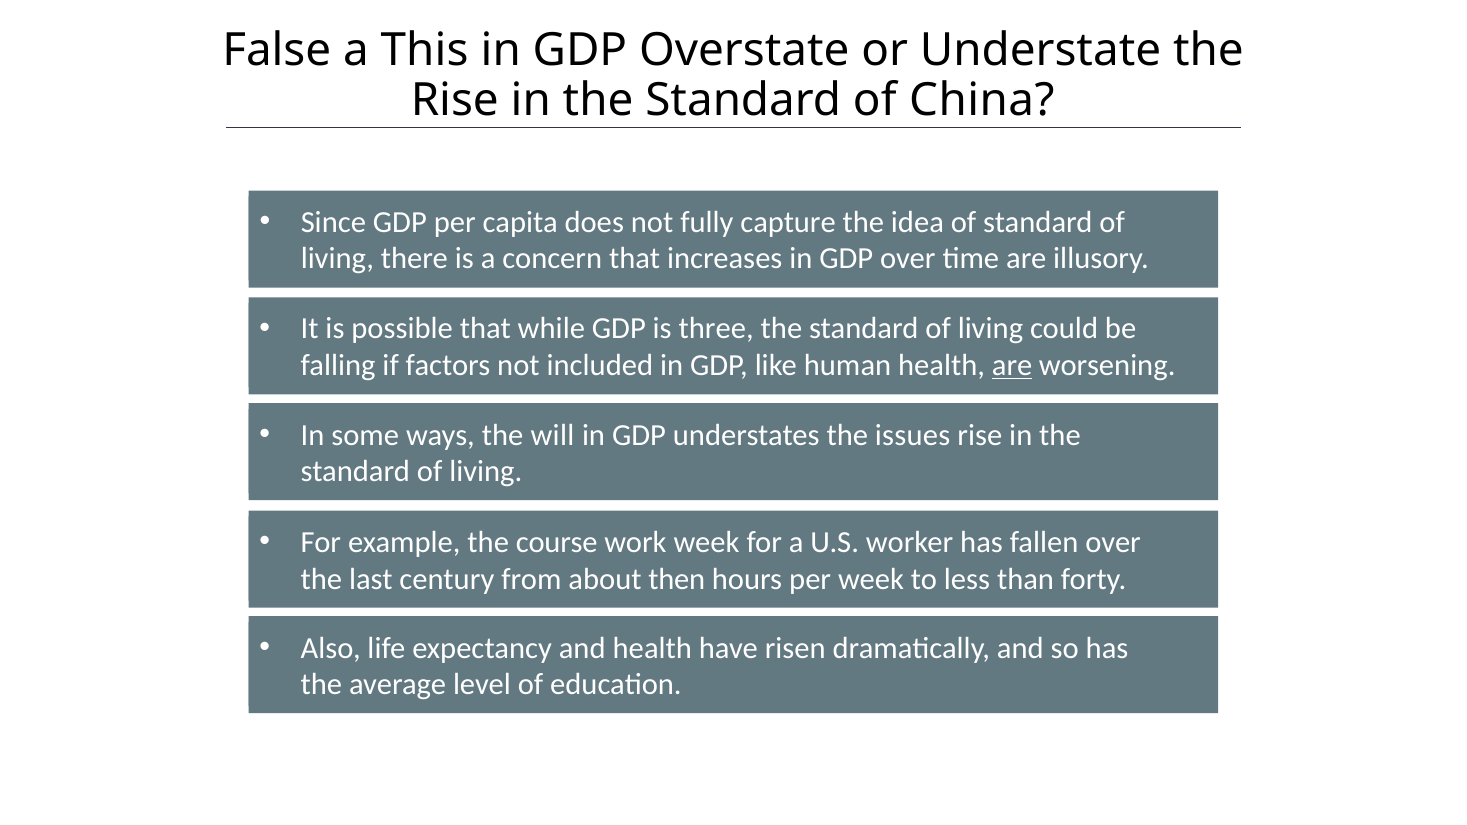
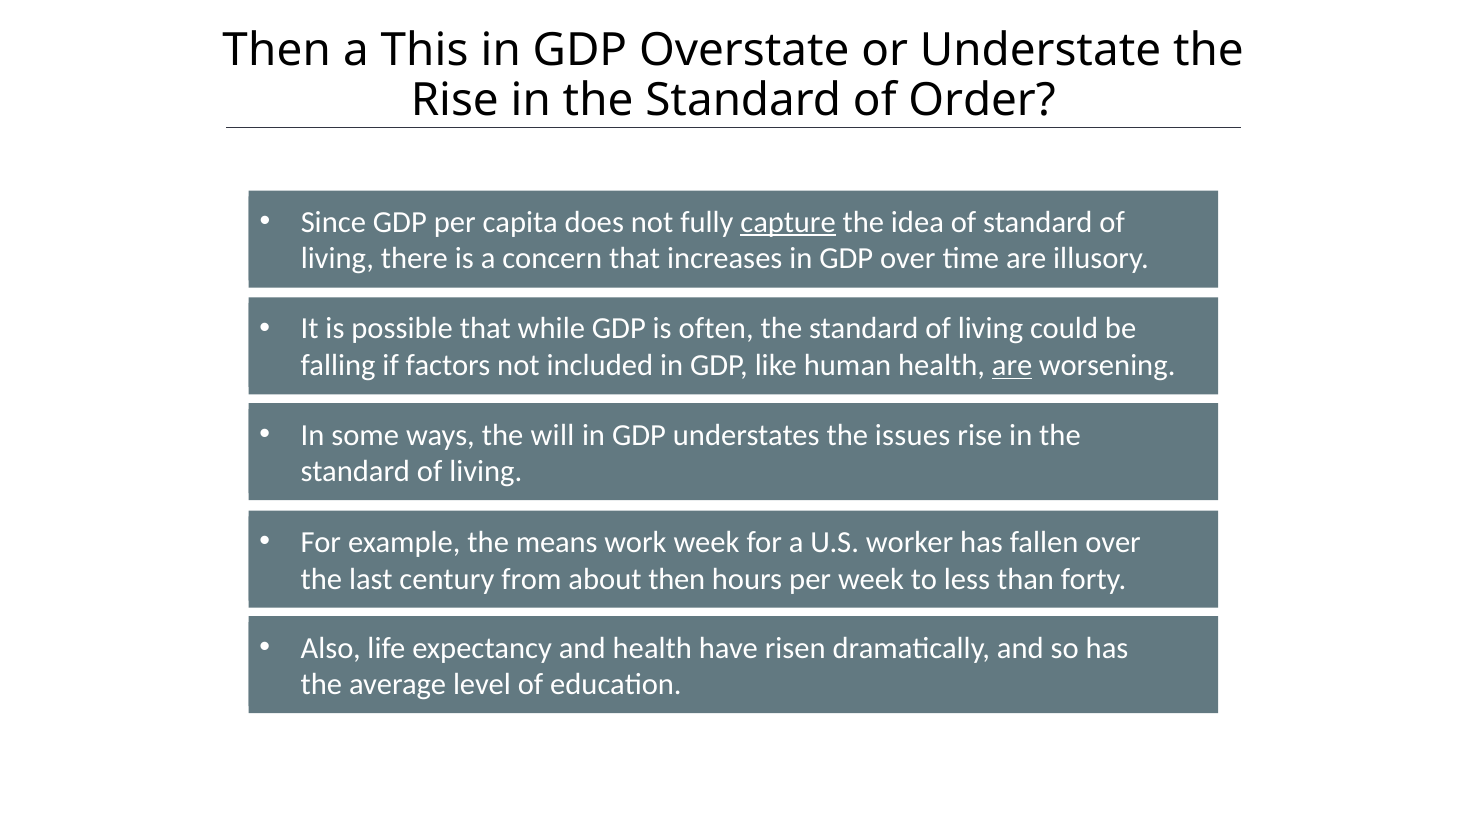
False at (277, 51): False -> Then
China: China -> Order
capture underline: none -> present
three: three -> often
course: course -> means
